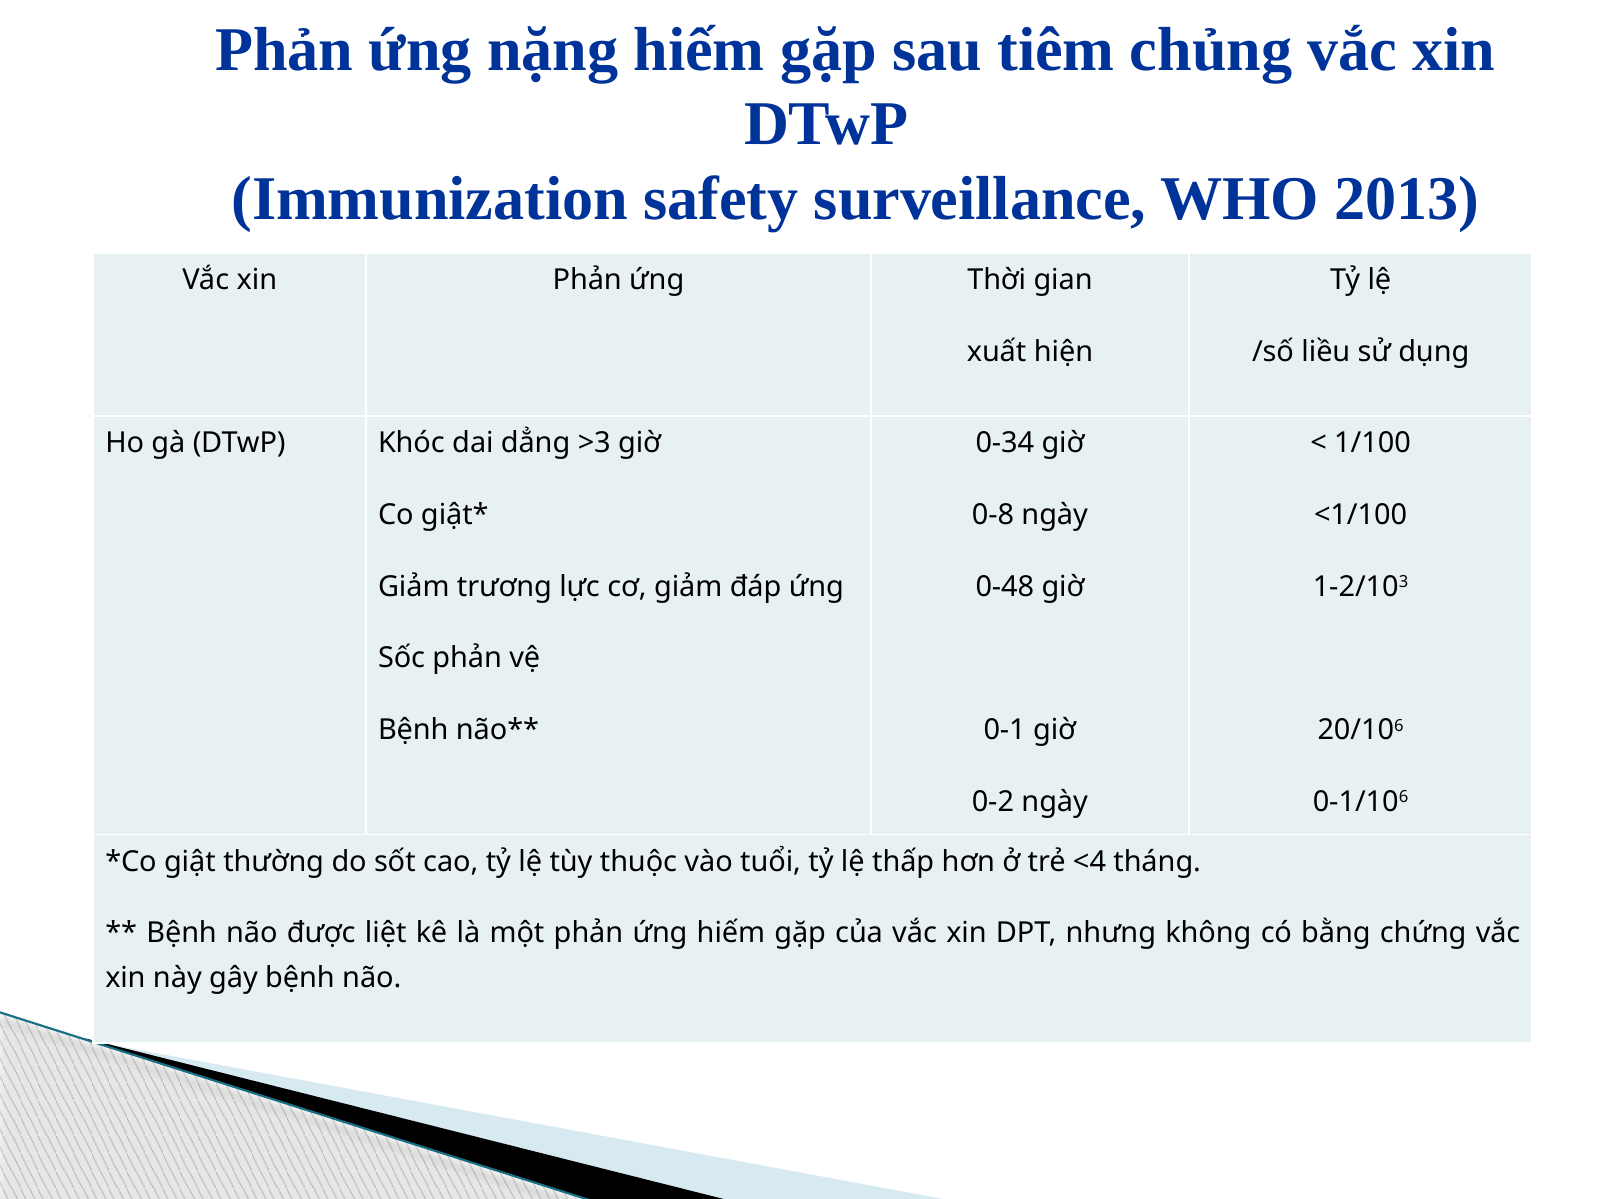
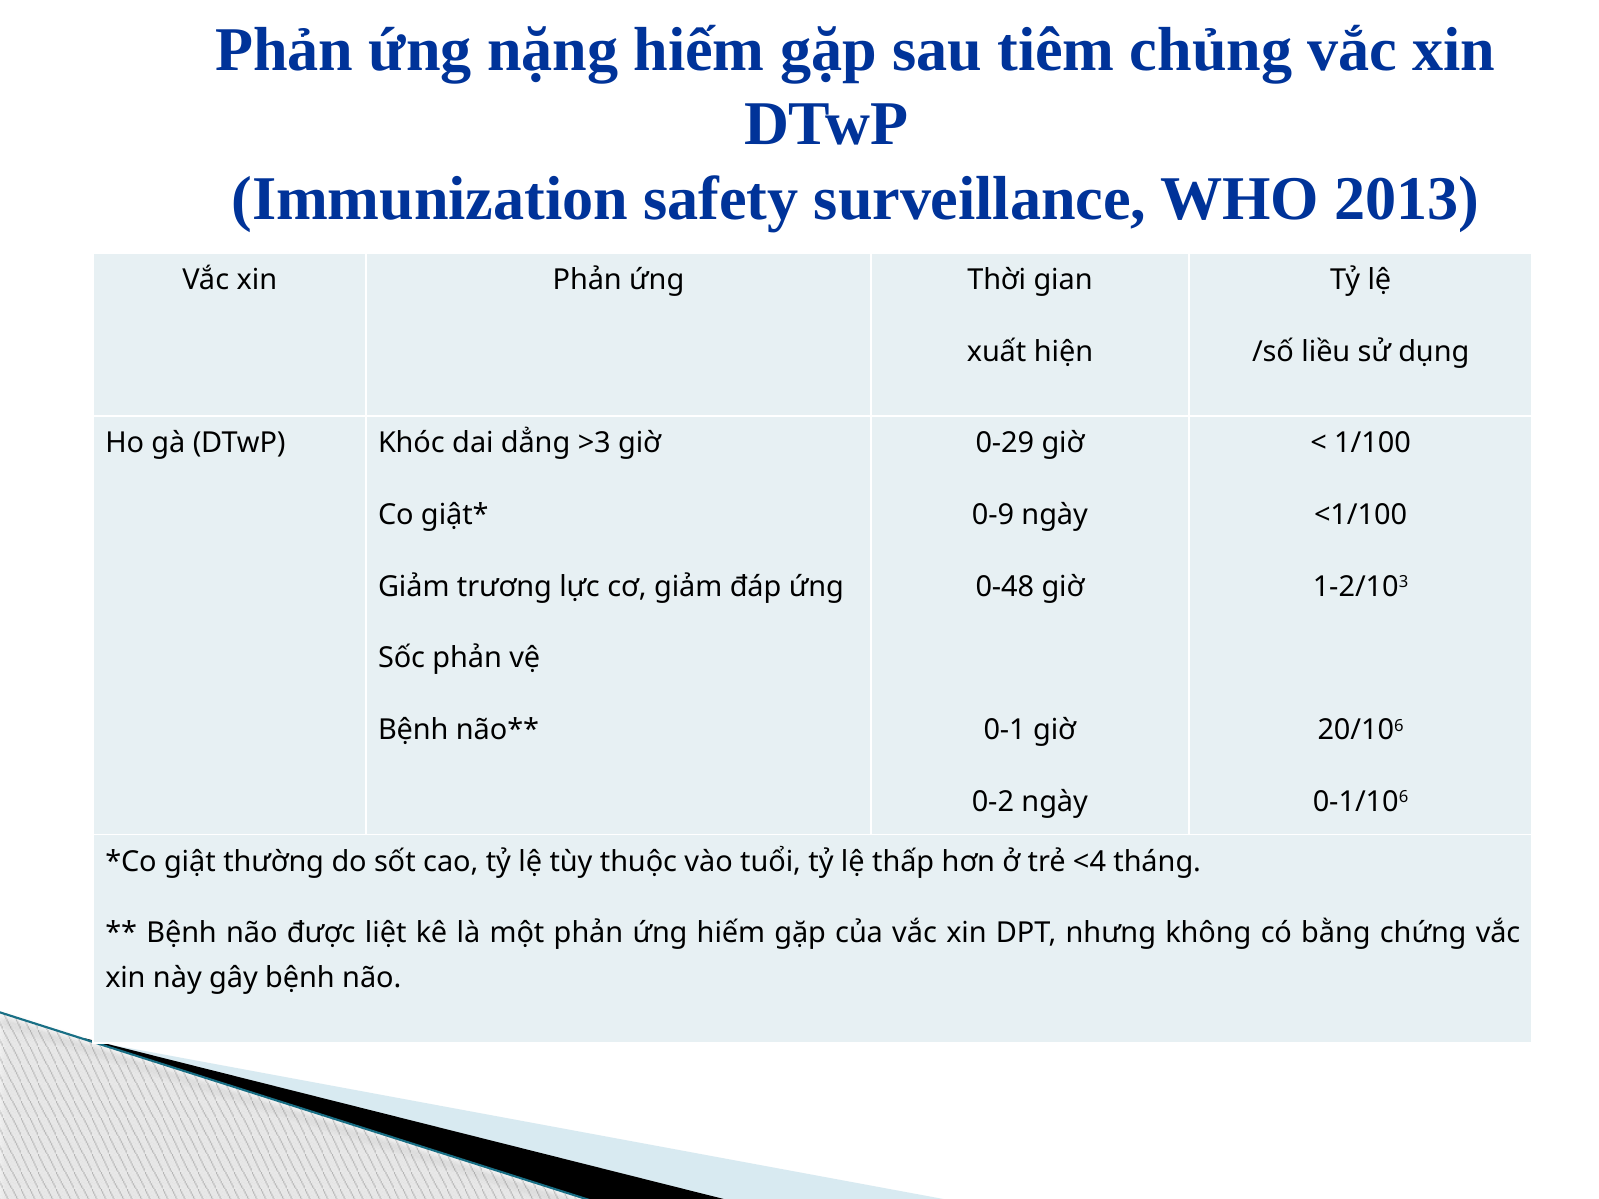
0-34: 0-34 -> 0-29
0-8: 0-8 -> 0-9
